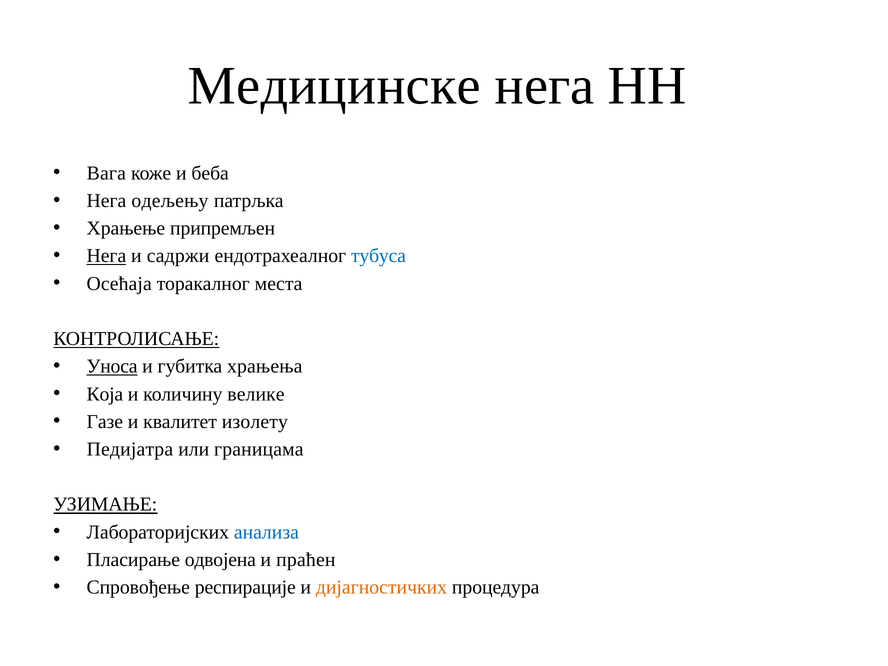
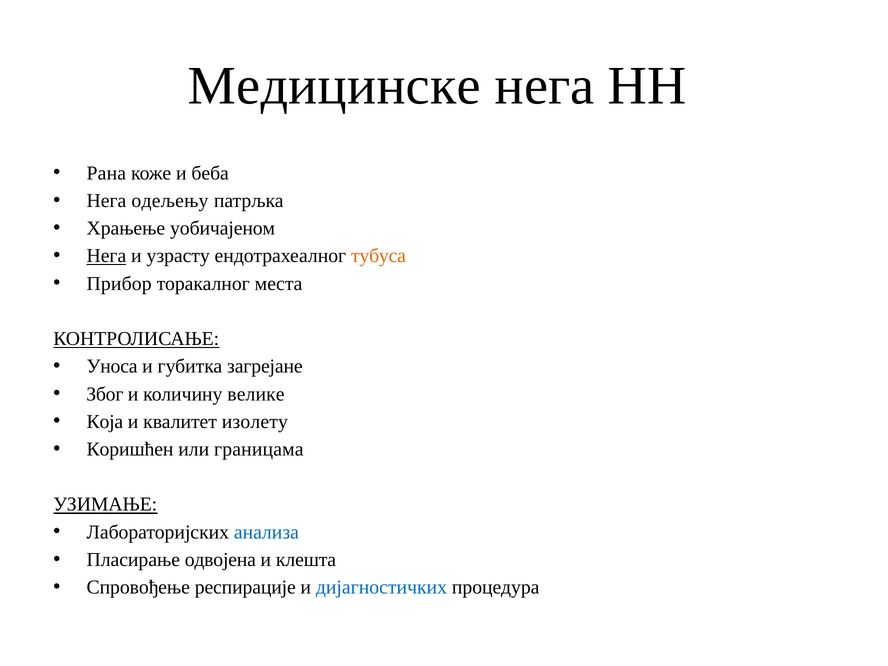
Вага: Вага -> Рана
припремљен: припремљен -> уобичајеном
садржи: садржи -> узрасту
тубуса colour: blue -> orange
Осећаја: Осећаја -> Прибор
Уноса underline: present -> none
храњења: храњења -> загрејане
Која: Која -> Због
Газе: Газе -> Која
Педијатра: Педијатра -> Коришћен
праћен: праћен -> клешта
дијагностичких colour: orange -> blue
